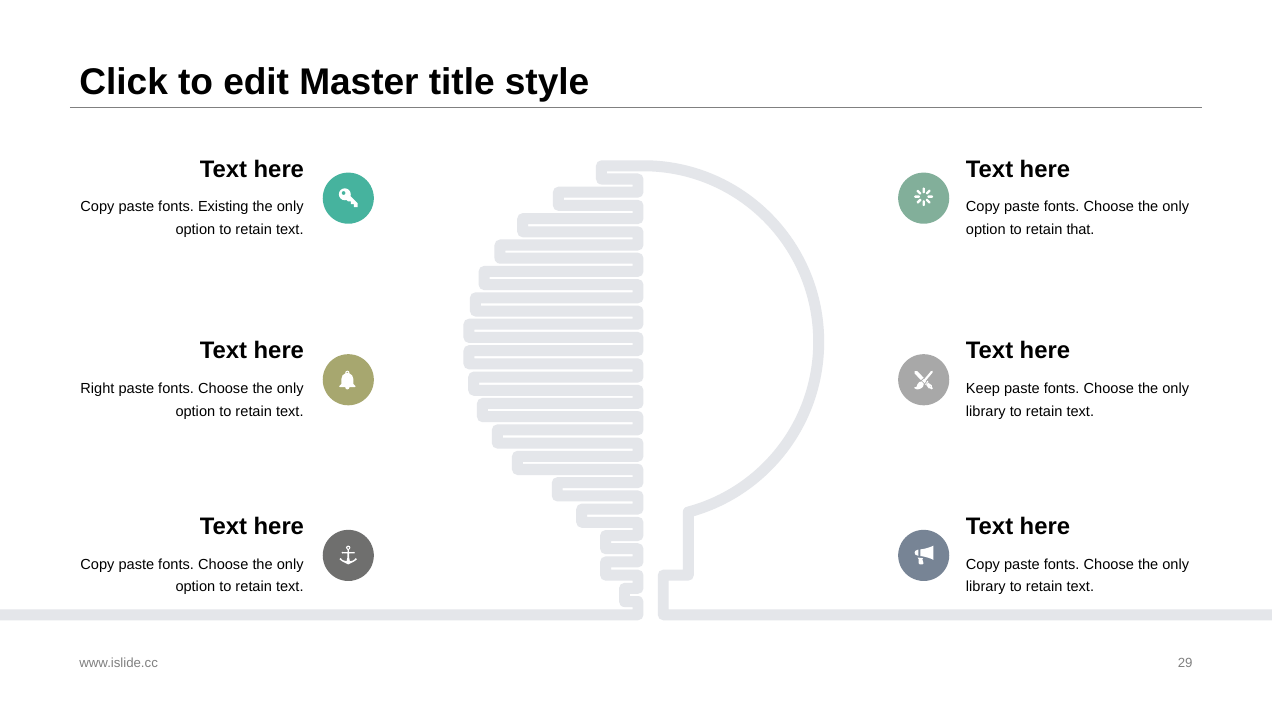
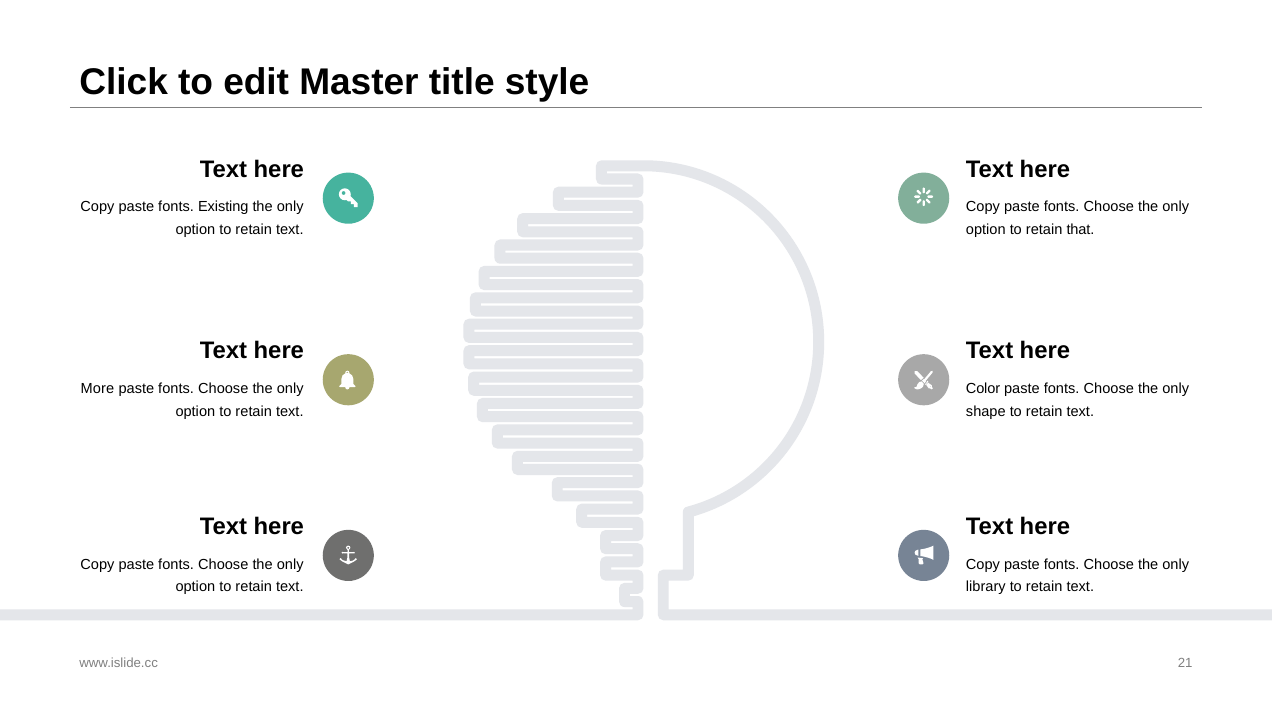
Right: Right -> More
Keep: Keep -> Color
library at (986, 411): library -> shape
29: 29 -> 21
